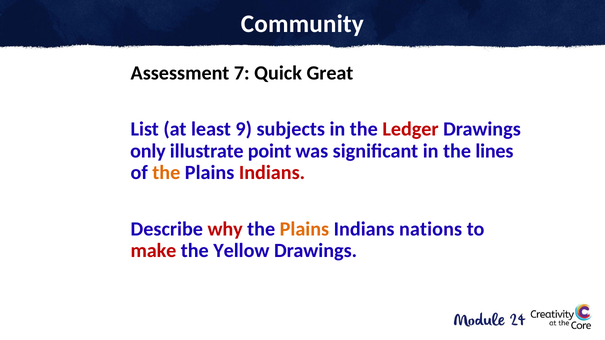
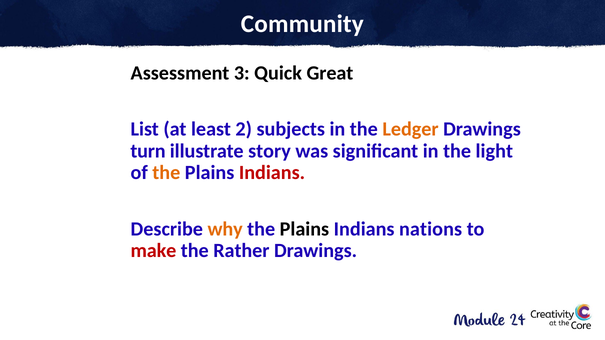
7: 7 -> 3
9: 9 -> 2
Ledger colour: red -> orange
only: only -> turn
point: point -> story
lines: lines -> light
why colour: red -> orange
Plains at (304, 229) colour: orange -> black
Yellow: Yellow -> Rather
